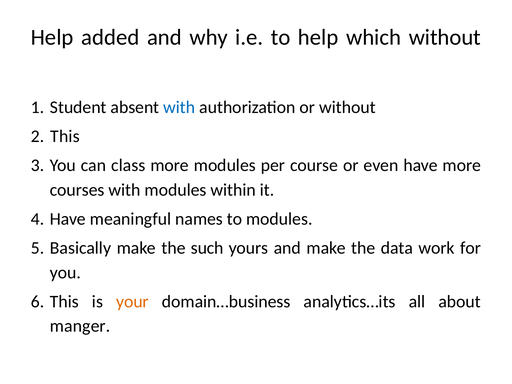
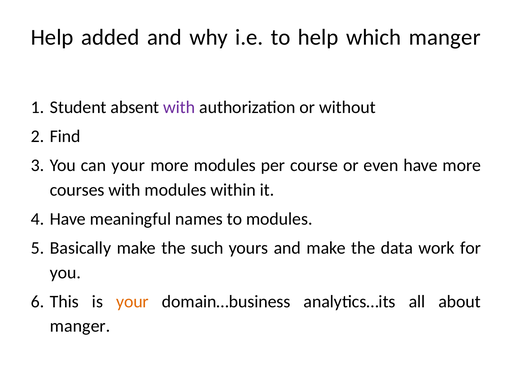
which without: without -> manger
with at (179, 107) colour: blue -> purple
This at (65, 136): This -> Find
can class: class -> your
